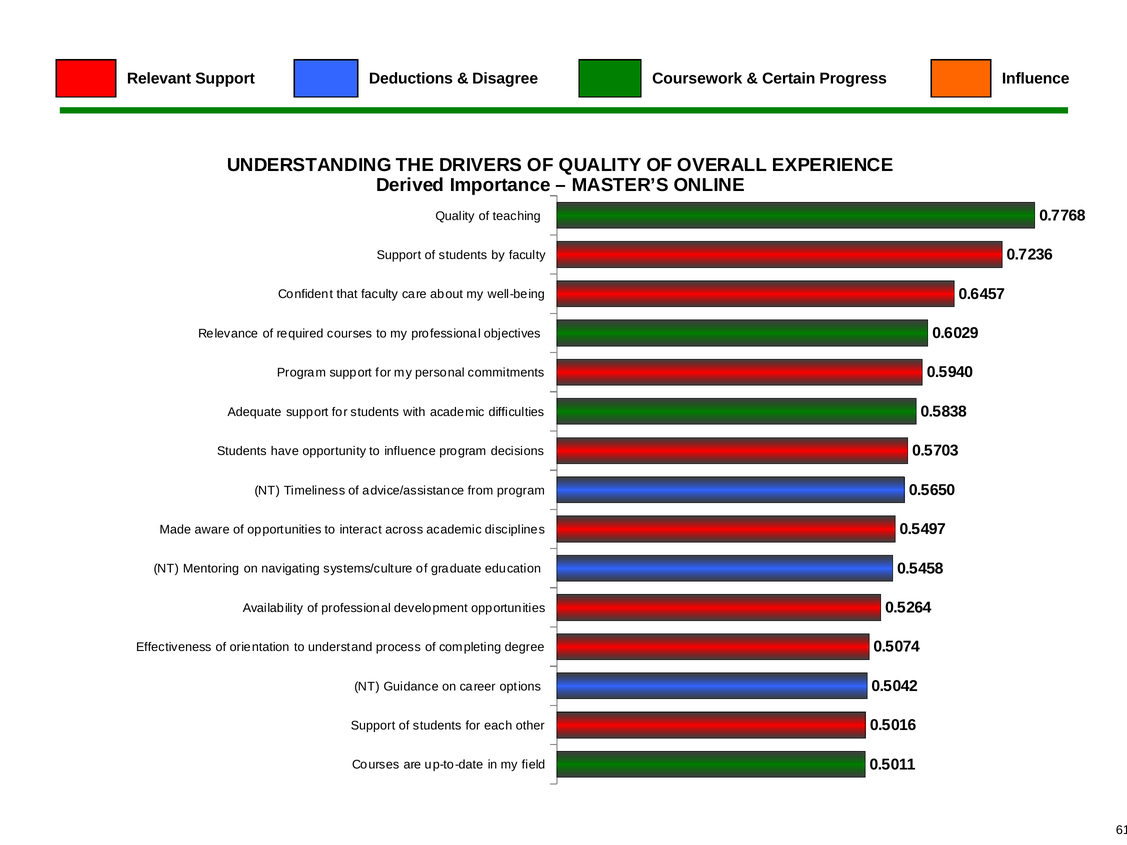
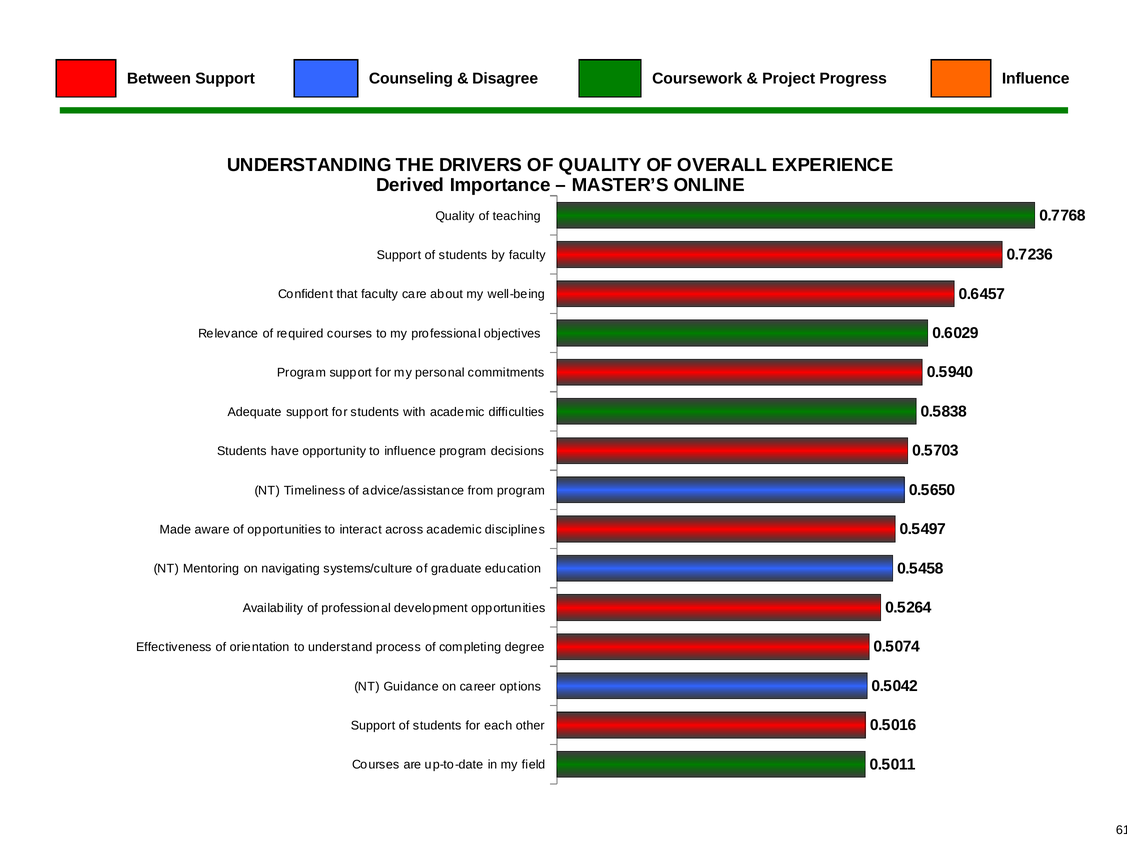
Relevant: Relevant -> Between
Deductions: Deductions -> Counseling
Certain: Certain -> Project
